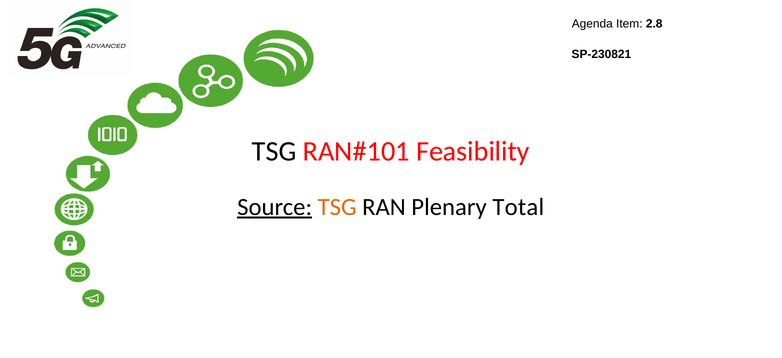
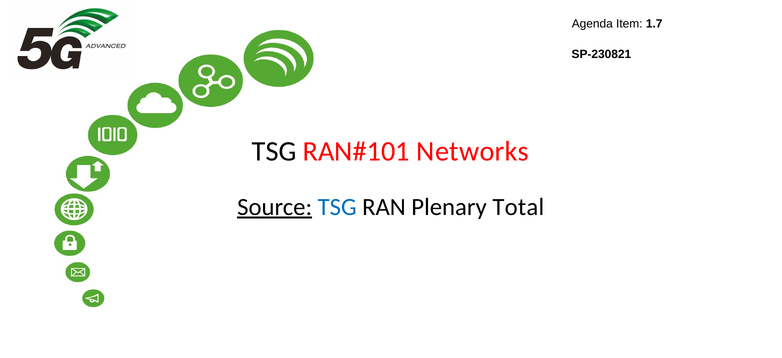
2.8: 2.8 -> 1.7
Feasibility: Feasibility -> Networks
TSG at (337, 207) colour: orange -> blue
